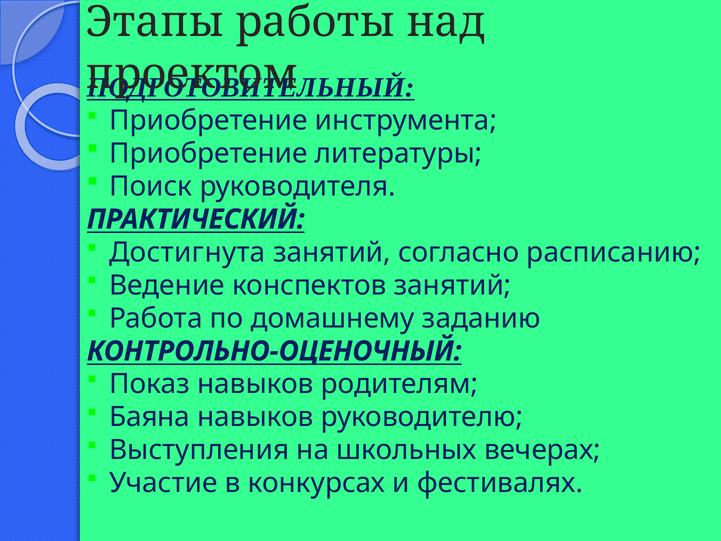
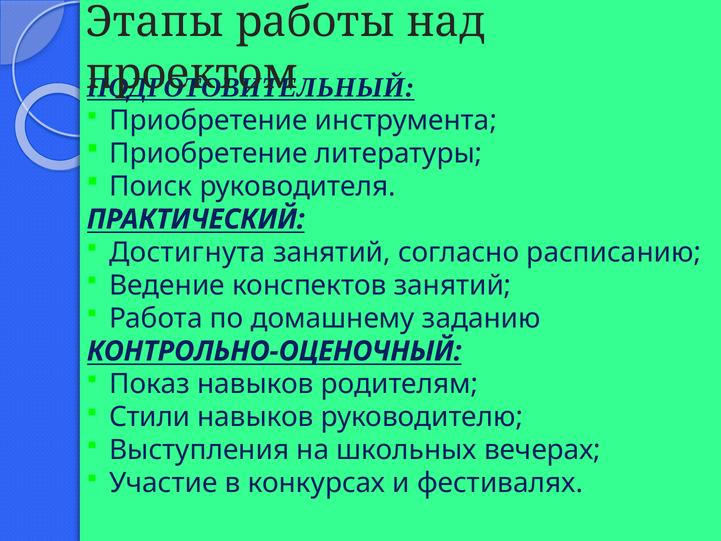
Баяна: Баяна -> Стили
